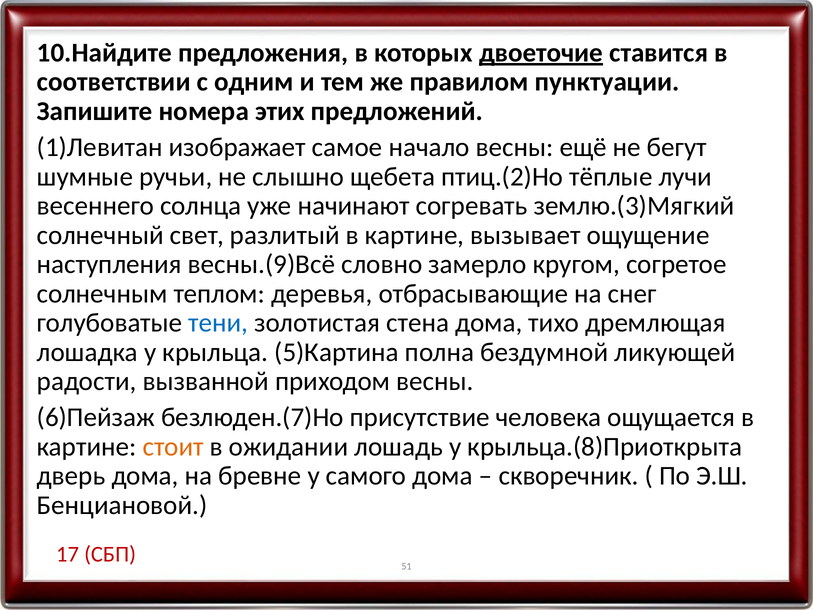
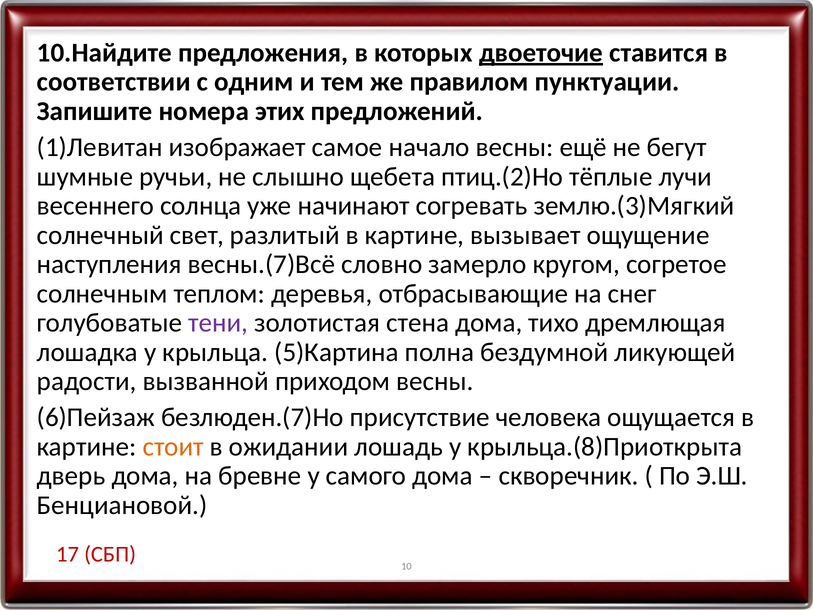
весны.(9)Всё: весны.(9)Всё -> весны.(7)Всё
тени colour: blue -> purple
51: 51 -> 10
